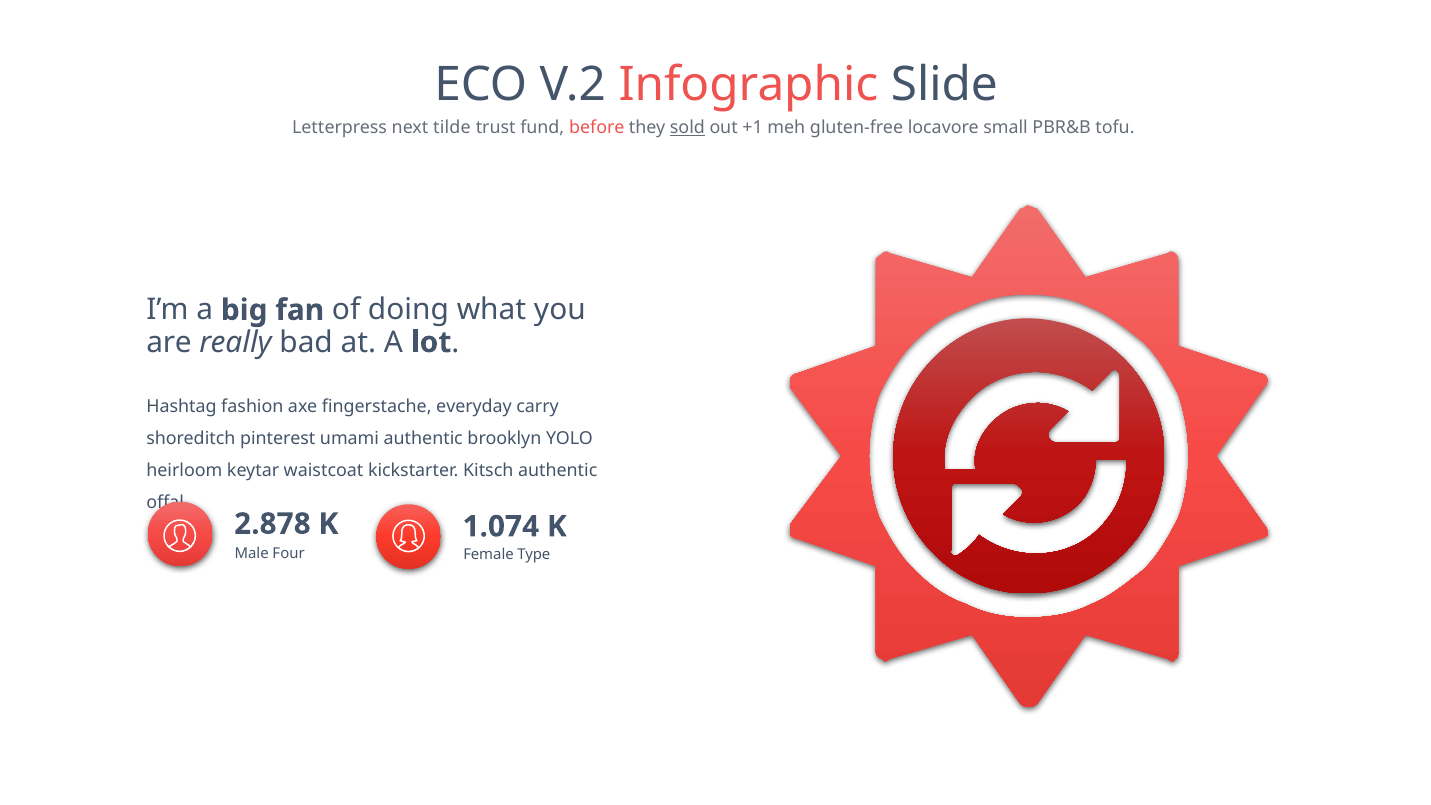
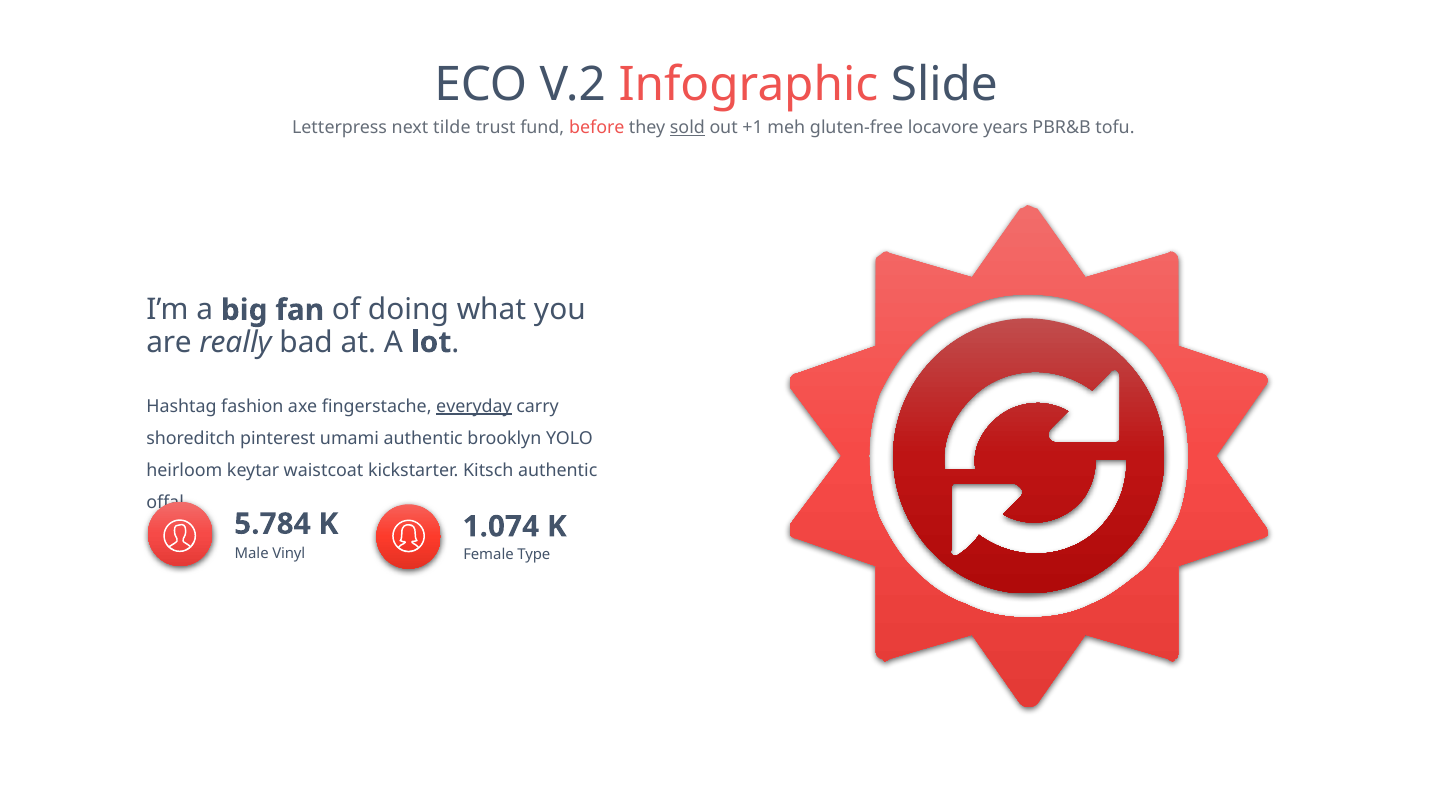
small: small -> years
everyday underline: none -> present
2.878: 2.878 -> 5.784
Four: Four -> Vinyl
